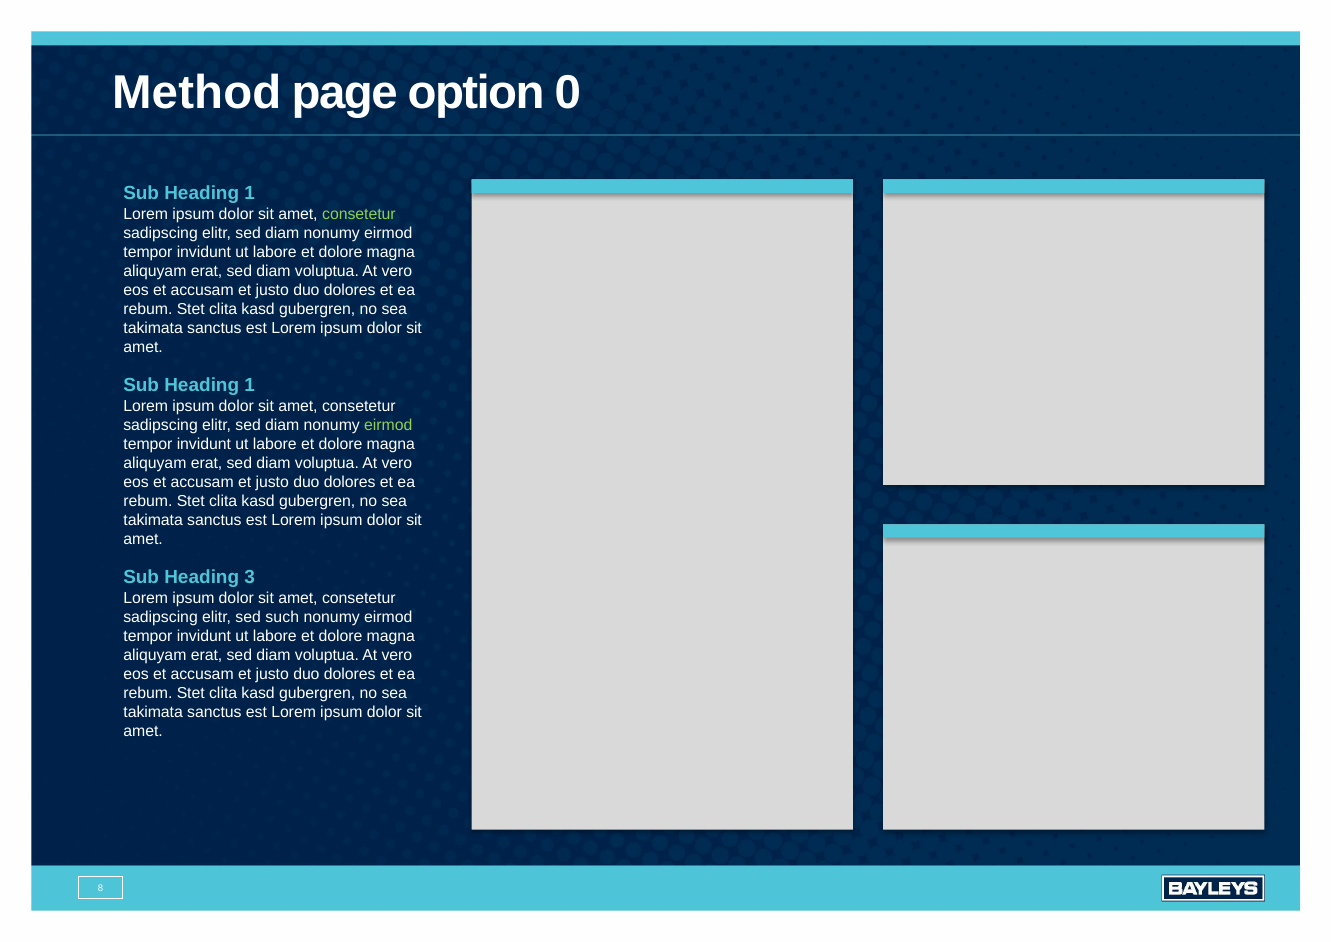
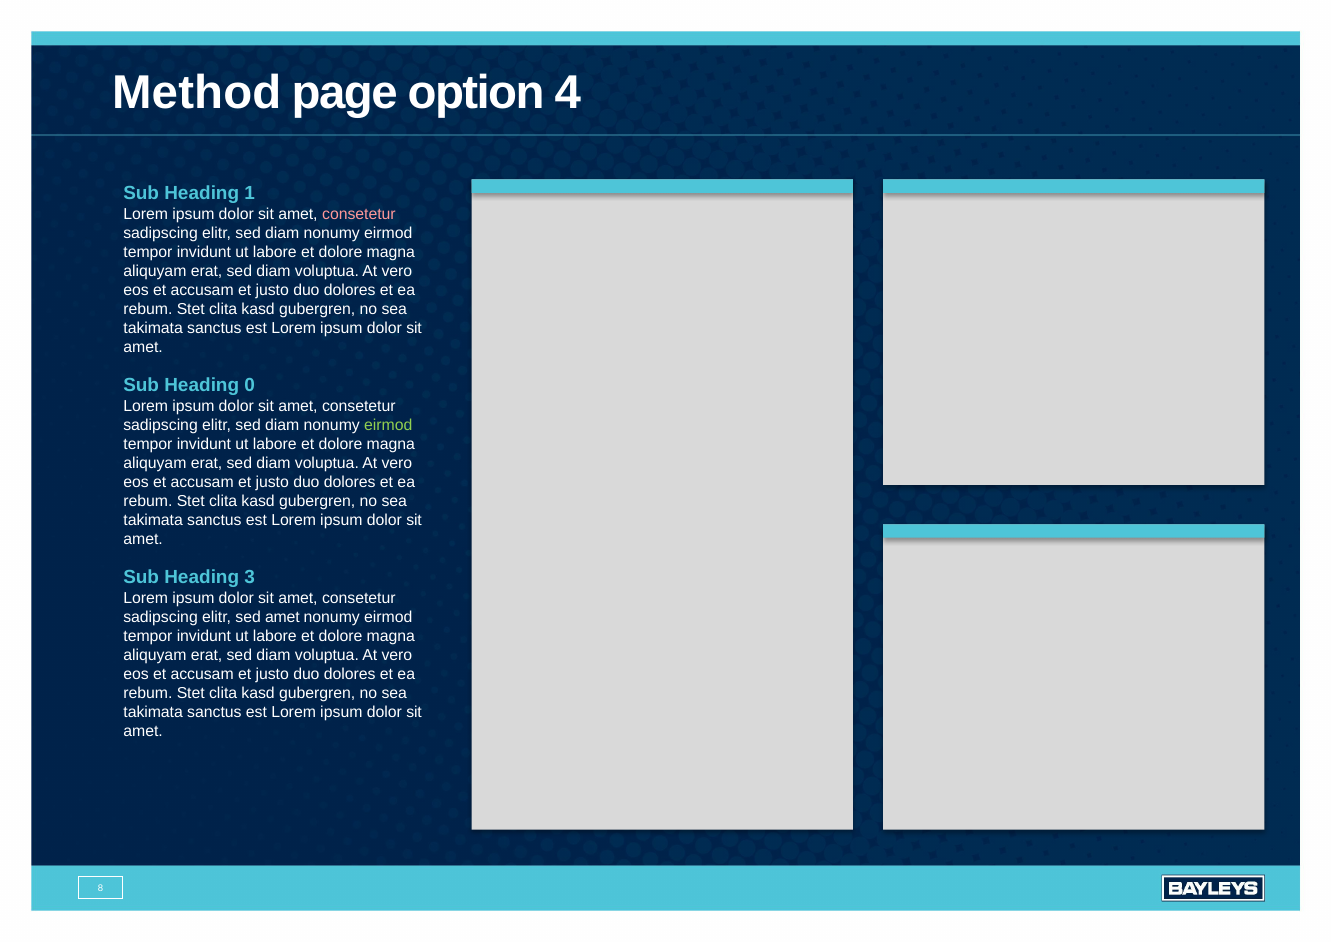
0: 0 -> 4
consetetur at (359, 214) colour: light green -> pink
1 at (250, 385): 1 -> 0
sed such: such -> amet
